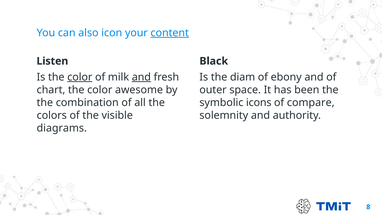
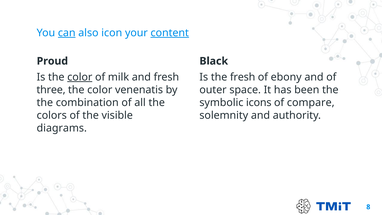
can underline: none -> present
Listen: Listen -> Proud
and at (141, 77) underline: present -> none
the diam: diam -> fresh
chart: chart -> three
awesome: awesome -> venenatis
